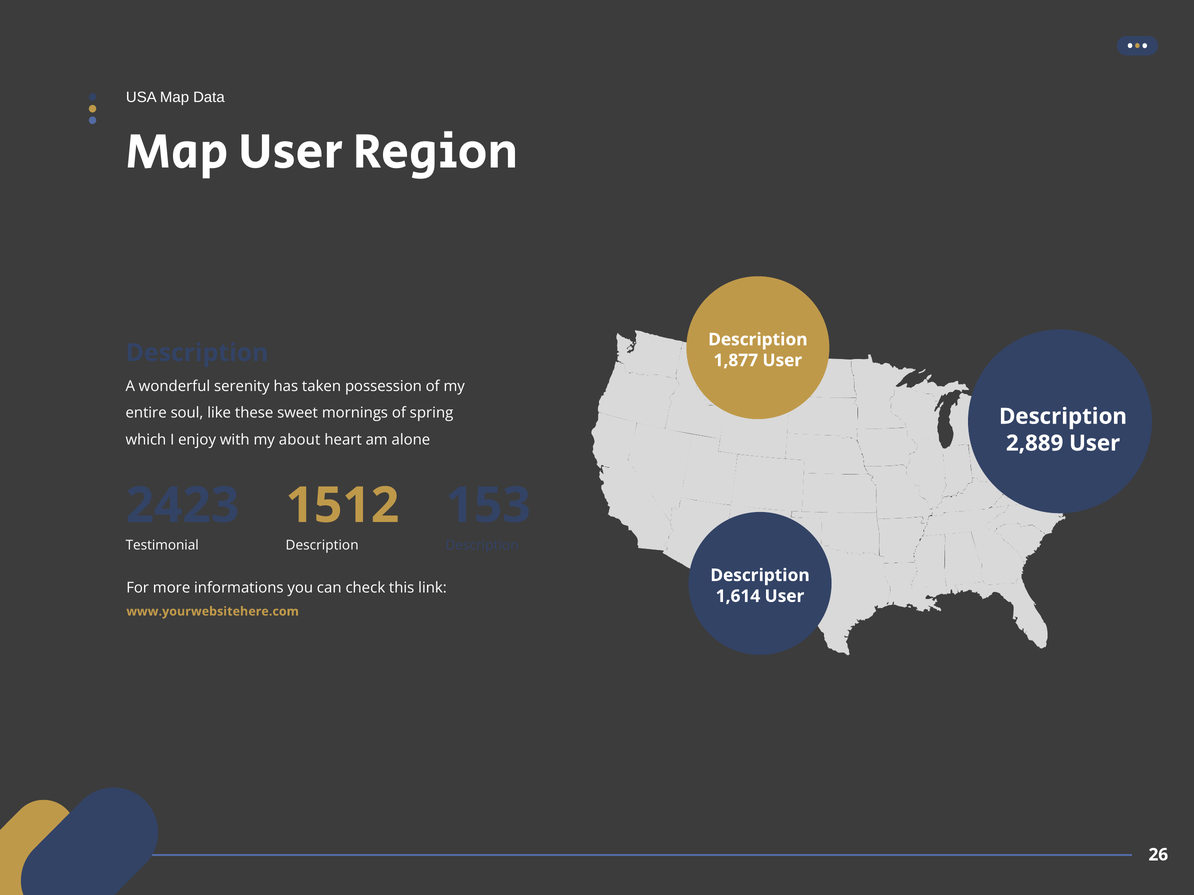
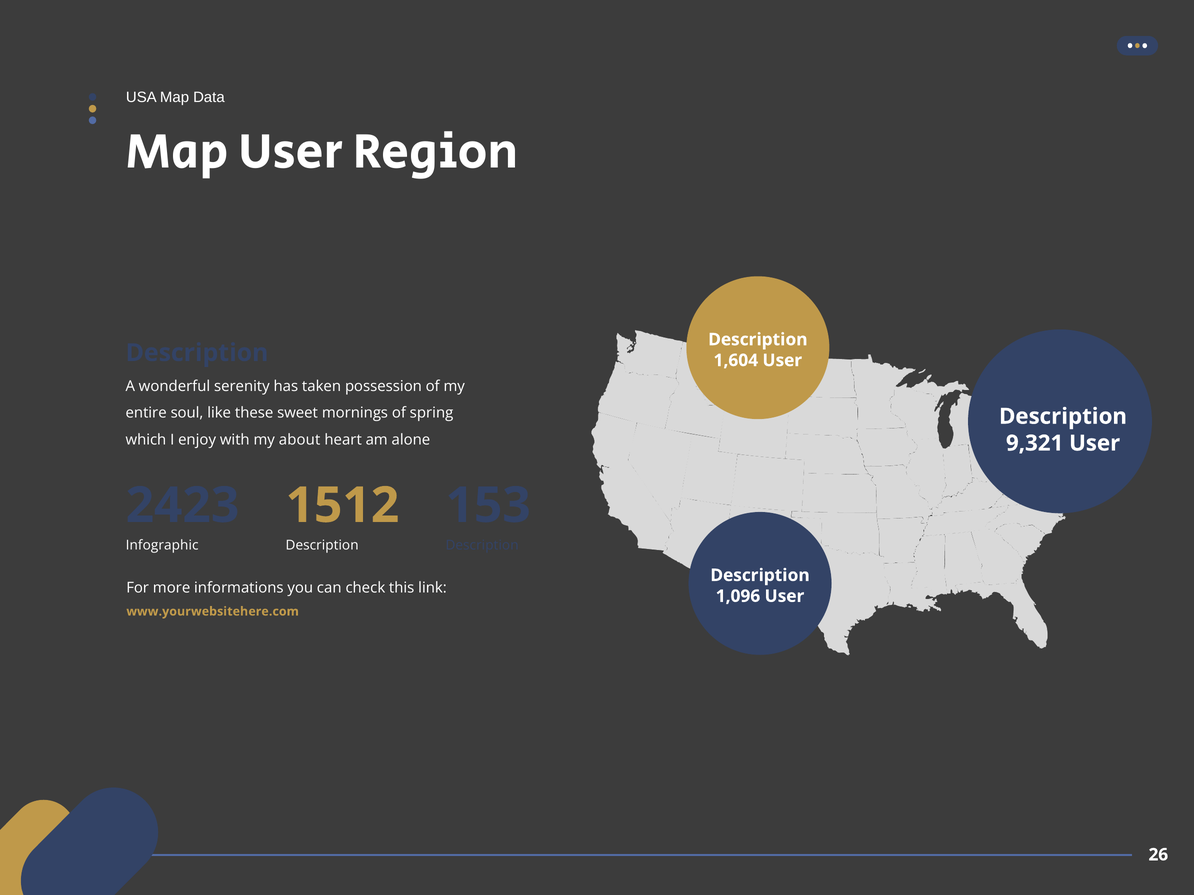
1,877: 1,877 -> 1,604
2,889: 2,889 -> 9,321
Testimonial: Testimonial -> Infographic
1,614: 1,614 -> 1,096
